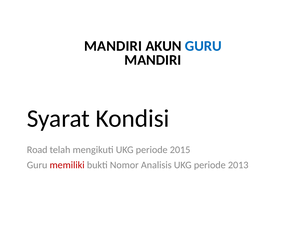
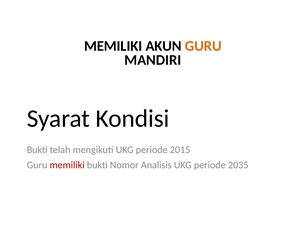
MANDIRI at (113, 46): MANDIRI -> MEMILIKI
GURU at (203, 46) colour: blue -> orange
Road at (37, 150): Road -> Bukti
2013: 2013 -> 2035
